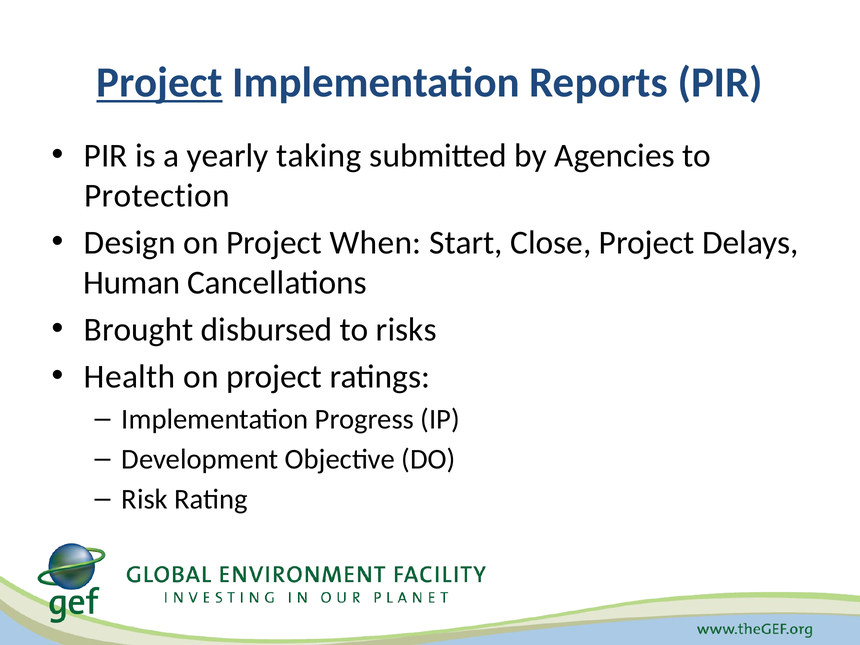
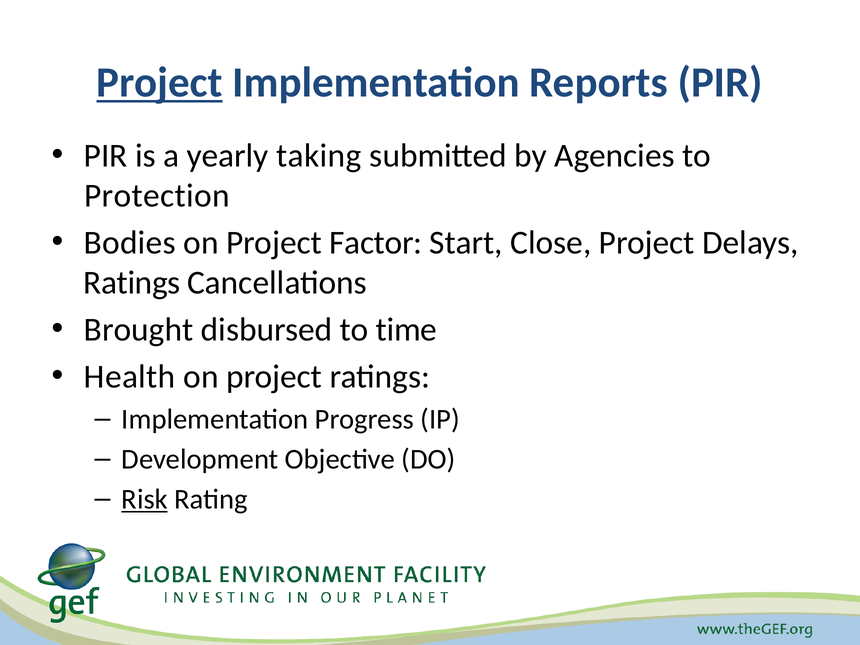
Design: Design -> Bodies
When: When -> Factor
Human at (132, 283): Human -> Ratings
risks: risks -> time
Risk underline: none -> present
